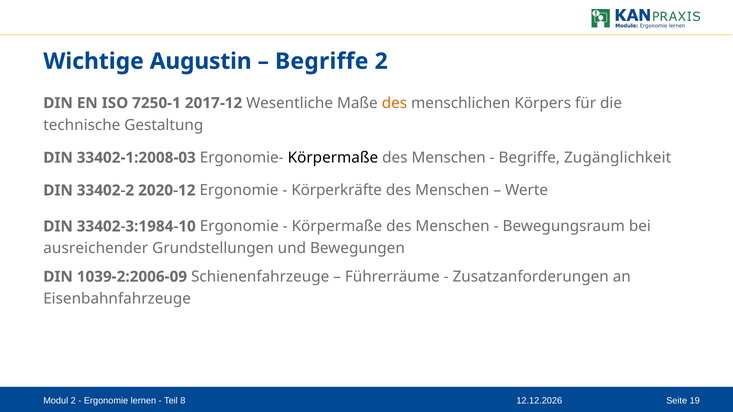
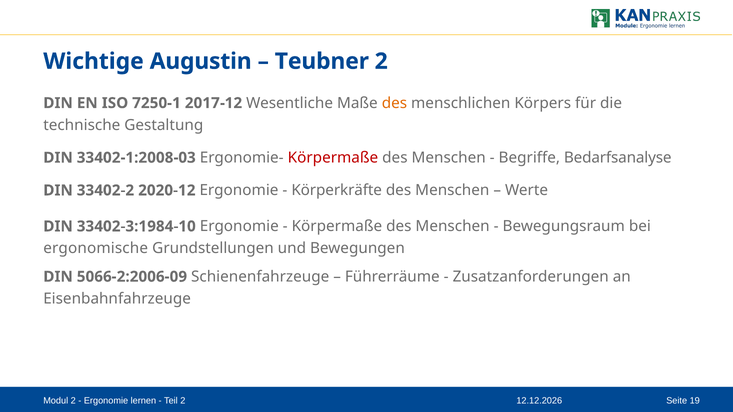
Begriffe at (322, 61): Begriffe -> Teubner
Körpermaße at (333, 158) colour: black -> red
Zugänglichkeit: Zugänglichkeit -> Bedarfsanalyse
ausreichender: ausreichender -> ergonomische
1039-2:2006-09: 1039-2:2006-09 -> 5066-2:2006-09
Teil 8: 8 -> 2
